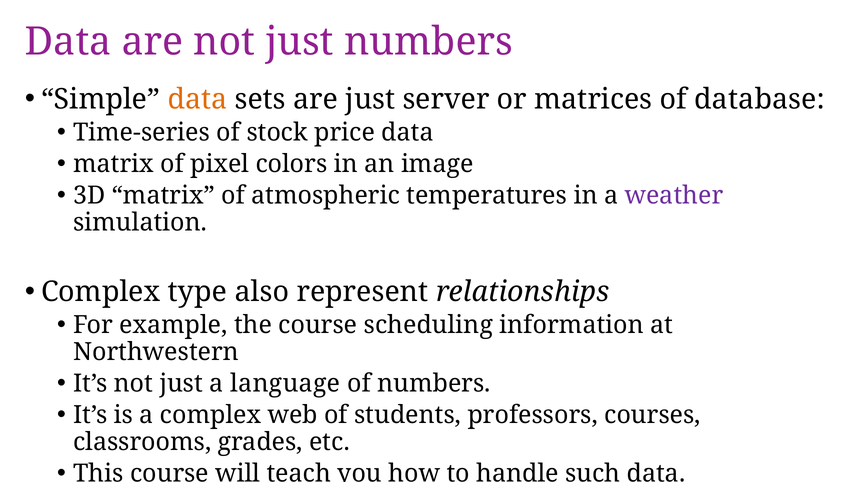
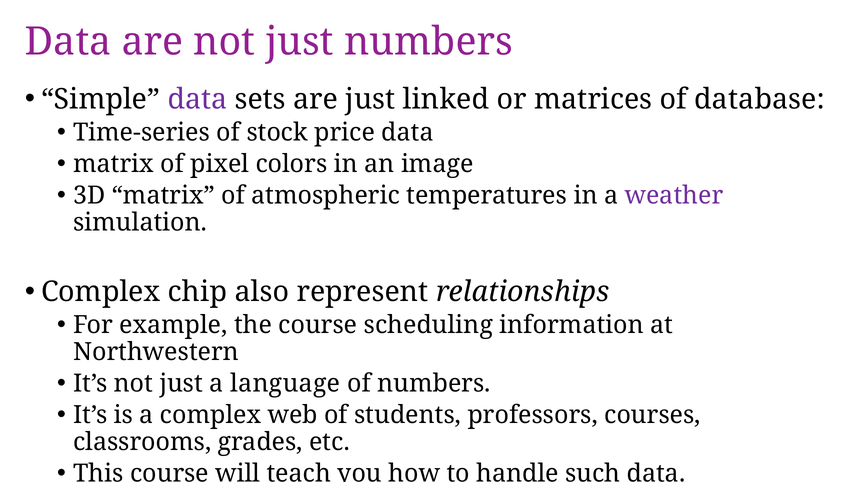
data at (197, 99) colour: orange -> purple
server: server -> linked
type: type -> chip
